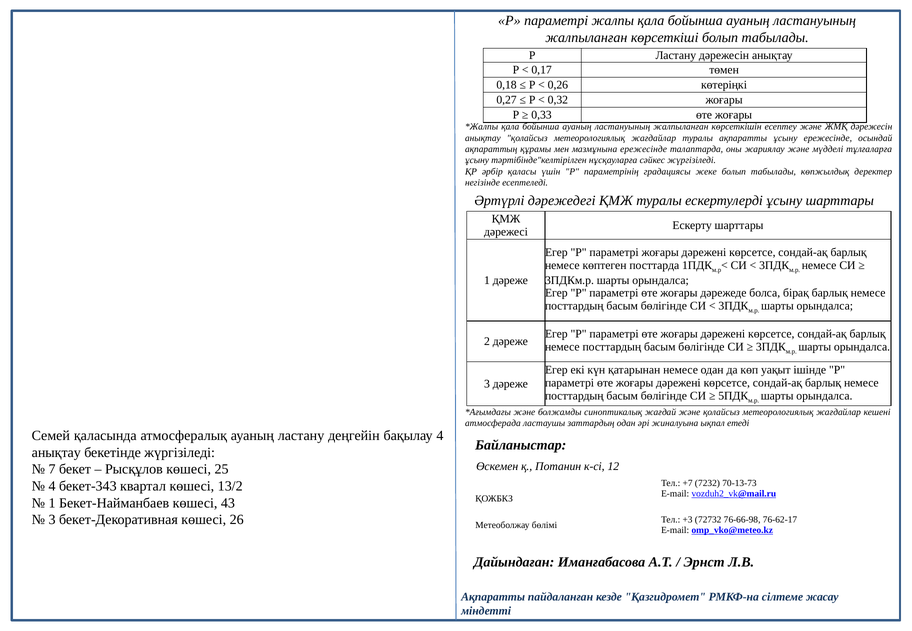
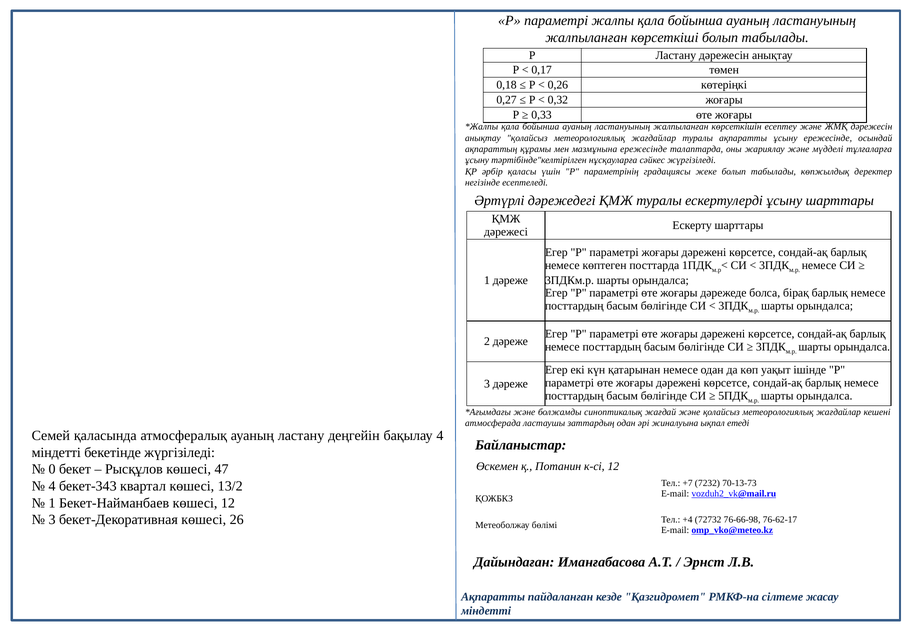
анықтау at (56, 453): анықтау -> міндетті
7: 7 -> 0
25: 25 -> 47
көшесі 43: 43 -> 12
+3: +3 -> +4
